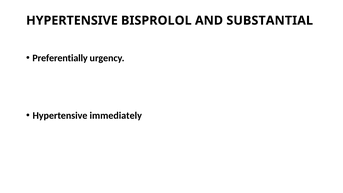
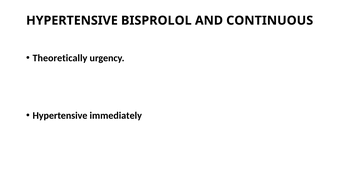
SUBSTANTIAL: SUBSTANTIAL -> CONTINUOUS
Preferentially: Preferentially -> Theoretically
